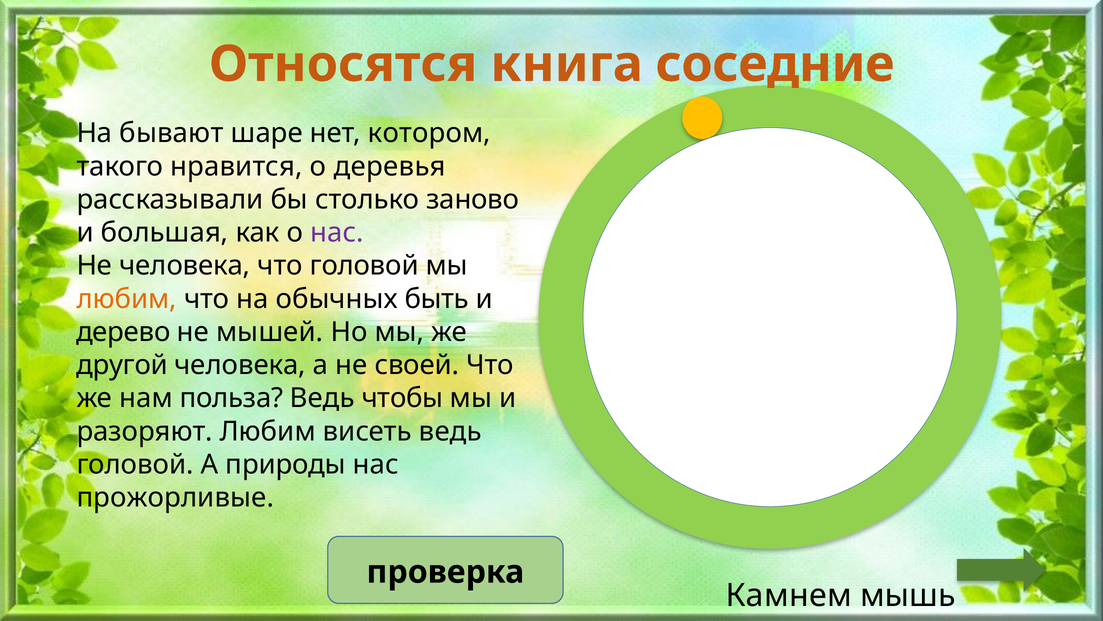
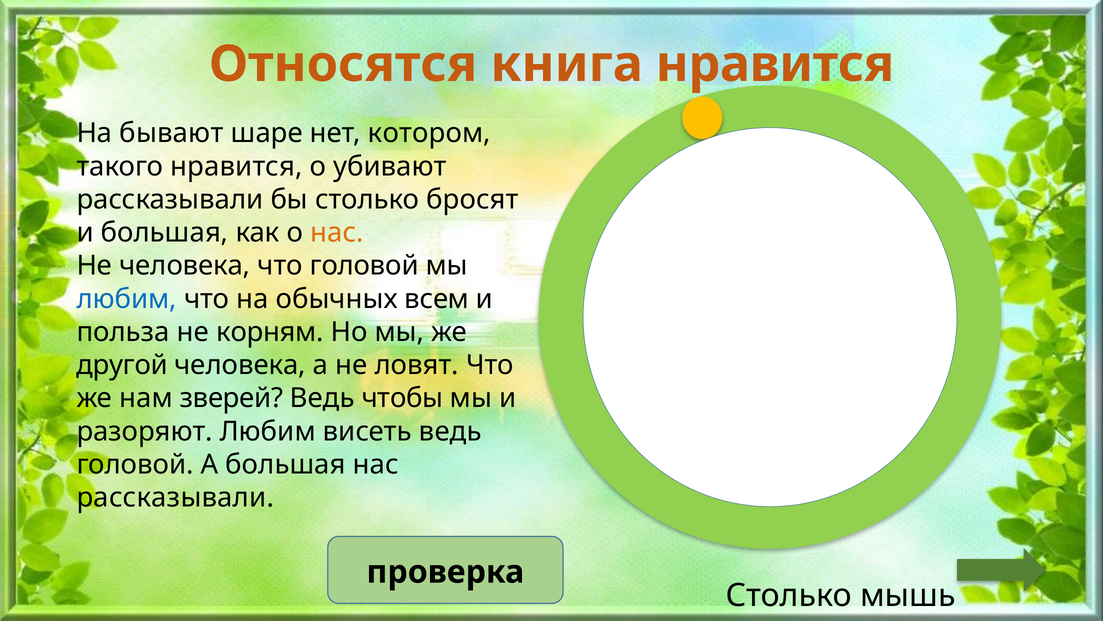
книга соседние: соседние -> нравится
деревья: деревья -> убивают
заново: заново -> бросят
нас at (337, 233) colour: purple -> orange
любим at (127, 299) colour: orange -> blue
быть: быть -> всем
дерево: дерево -> польза
мышей: мышей -> корням
своей: своей -> ловят
польза: польза -> зверей
А природы: природы -> большая
прожорливые at (175, 497): прожорливые -> рассказывали
Камнем at (789, 595): Камнем -> Столько
